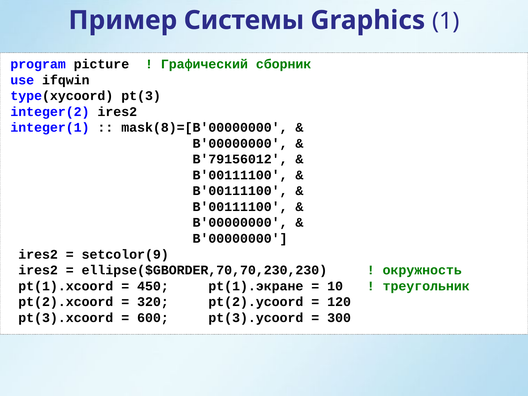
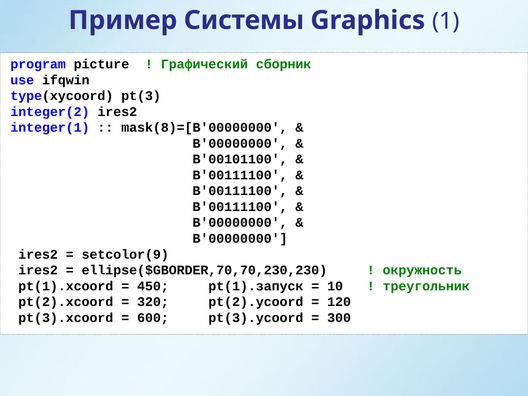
B'79156012: B'79156012 -> B'00101100
pt(1).экране: pt(1).экране -> pt(1).запуск
